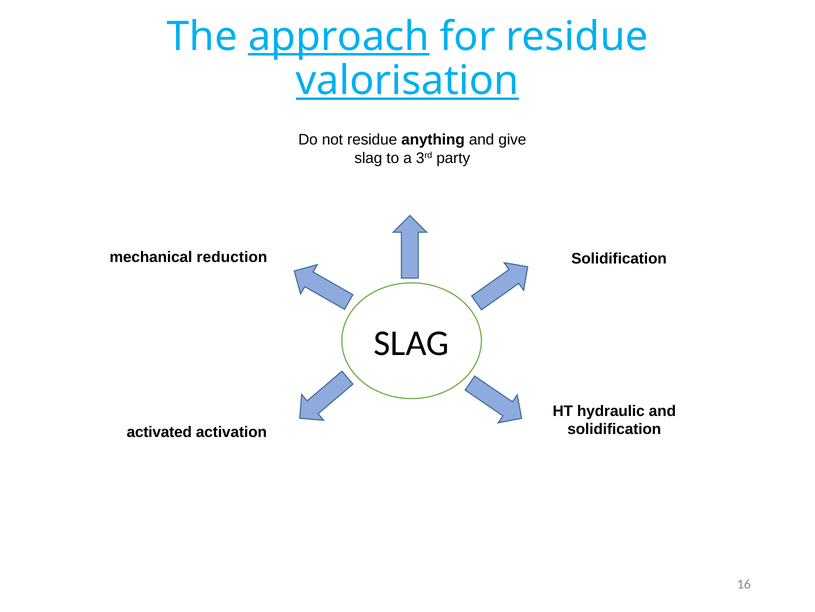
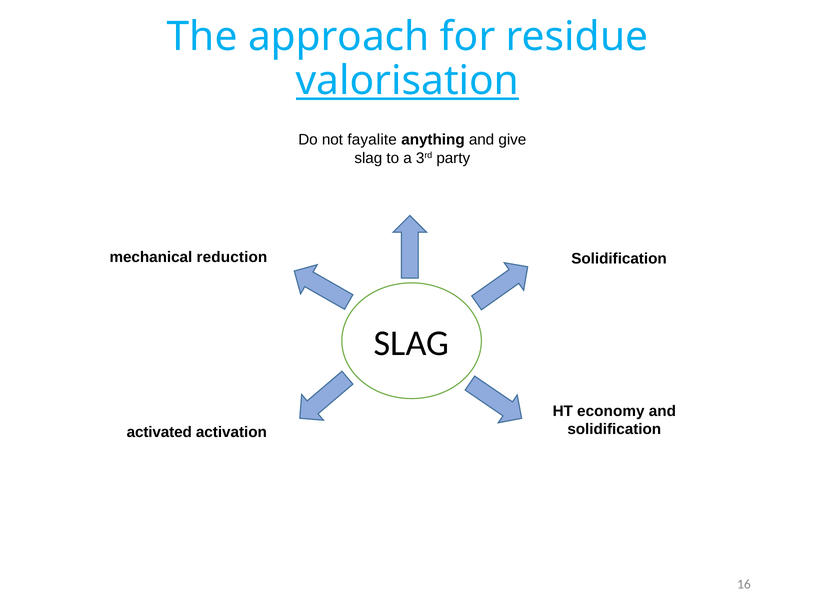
approach underline: present -> none
not residue: residue -> fayalite
hydraulic: hydraulic -> economy
